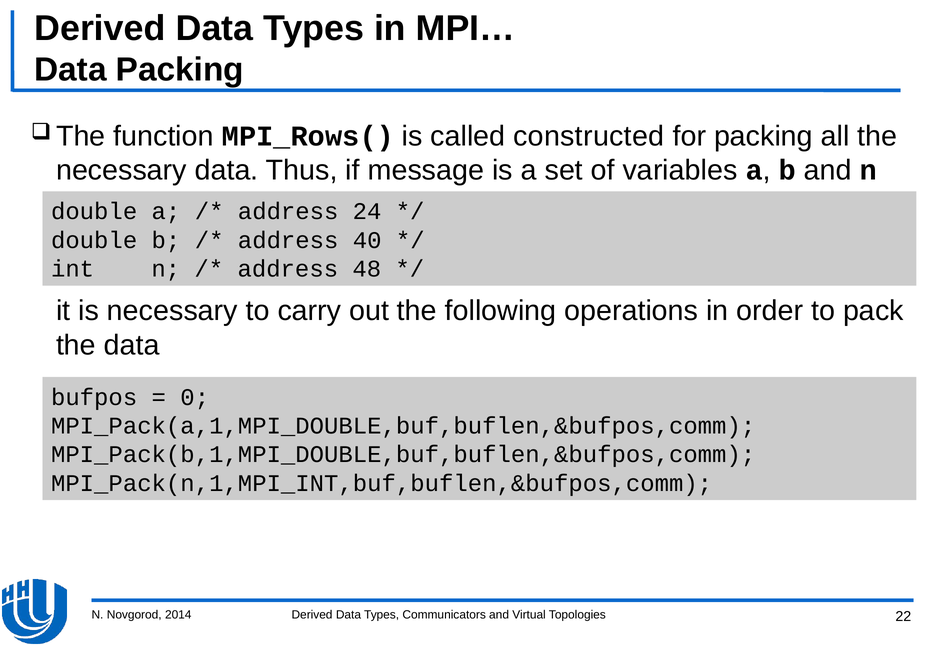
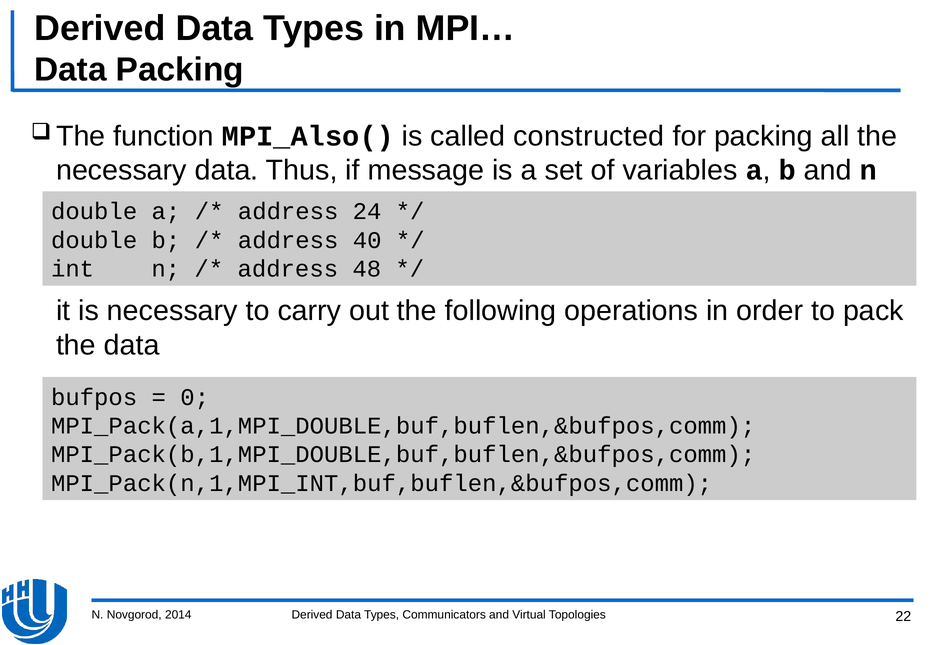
MPI_Rows(: MPI_Rows( -> MPI_Also(
